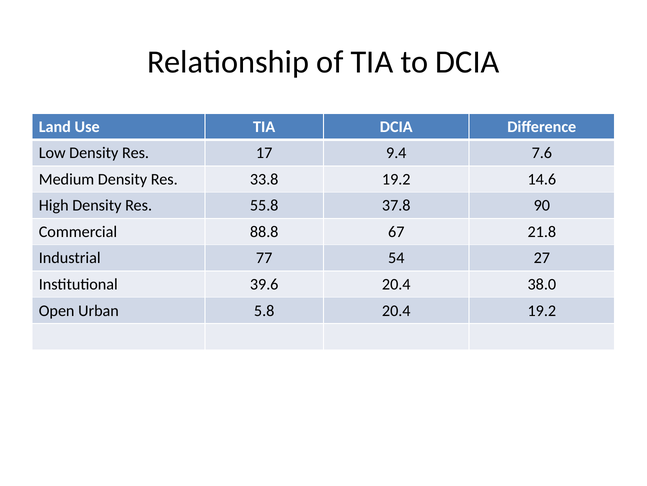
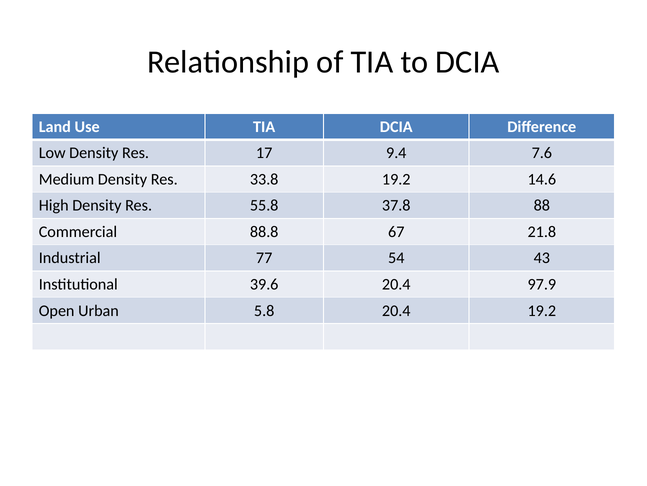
90: 90 -> 88
27: 27 -> 43
38.0: 38.0 -> 97.9
